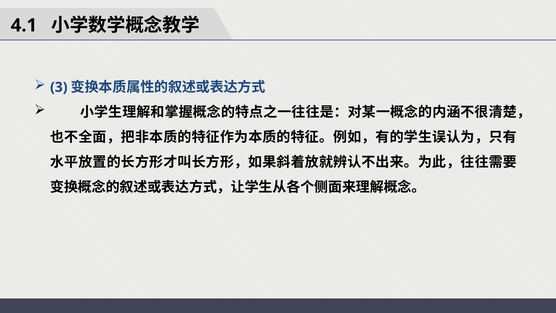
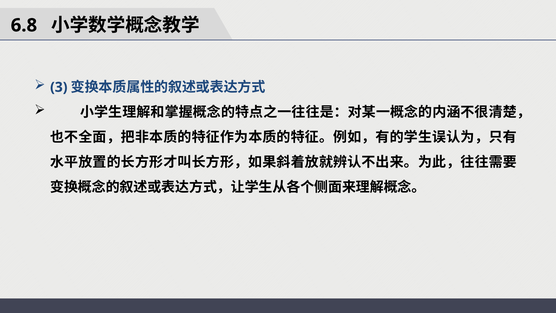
4.1: 4.1 -> 6.8
